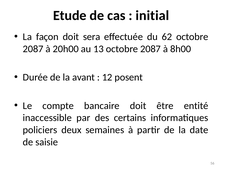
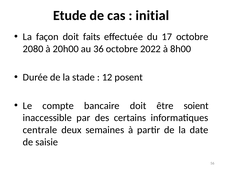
sera: sera -> faits
62: 62 -> 17
2087 at (33, 49): 2087 -> 2080
13: 13 -> 36
2087 at (151, 49): 2087 -> 2022
avant: avant -> stade
entité: entité -> soient
policiers: policiers -> centrale
